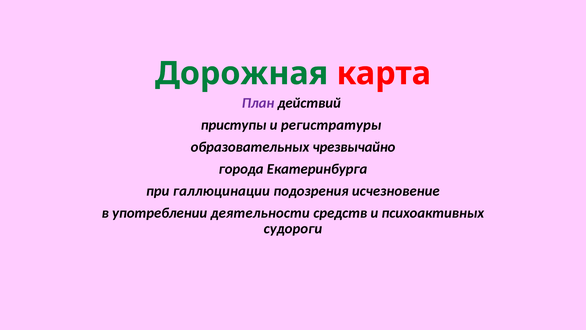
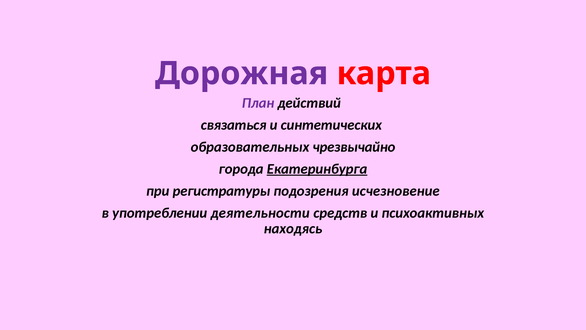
Дорожная colour: green -> purple
приступы: приступы -> связаться
регистратуры: регистратуры -> синтетических
Екатеринбурга underline: none -> present
галлюцинации: галлюцинации -> регистратуры
судороги: судороги -> находясь
